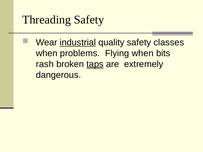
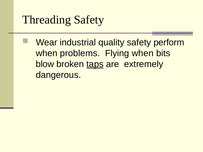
industrial underline: present -> none
classes: classes -> perform
rash: rash -> blow
